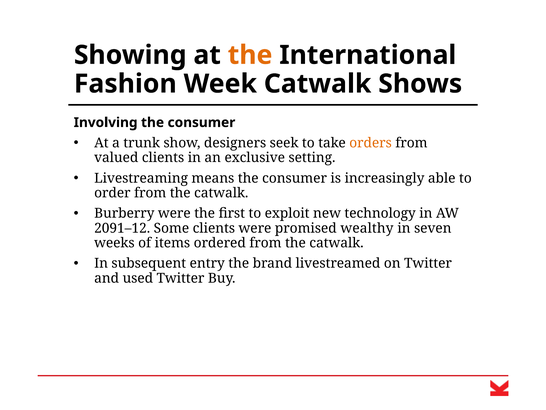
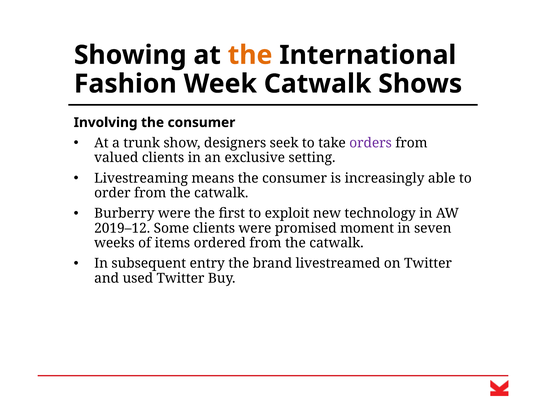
orders colour: orange -> purple
2091–12: 2091–12 -> 2019–12
wealthy: wealthy -> moment
